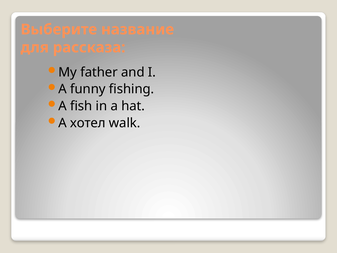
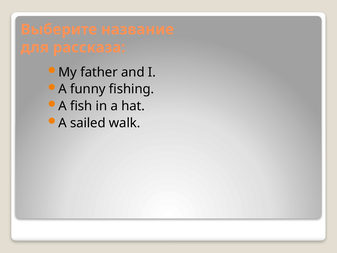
хотел: хотел -> sailed
